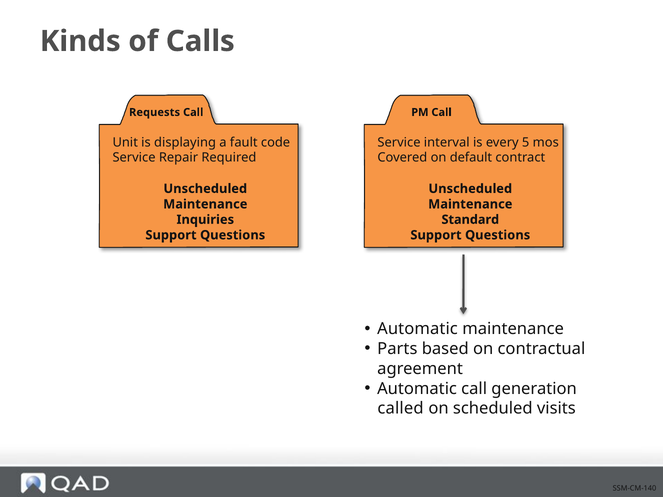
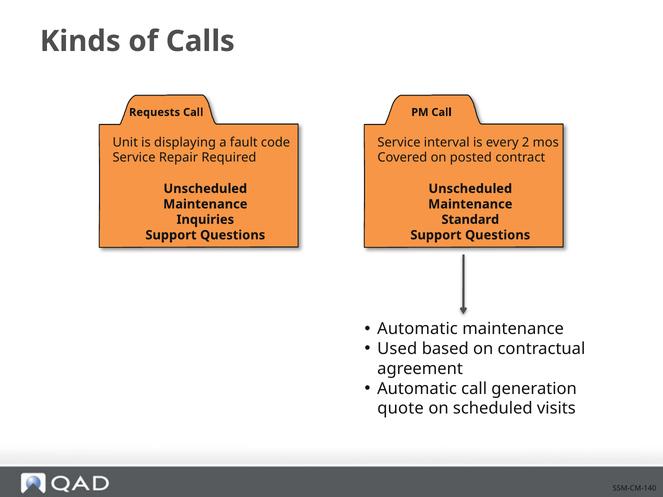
5: 5 -> 2
default: default -> posted
Parts: Parts -> Used
called: called -> quote
